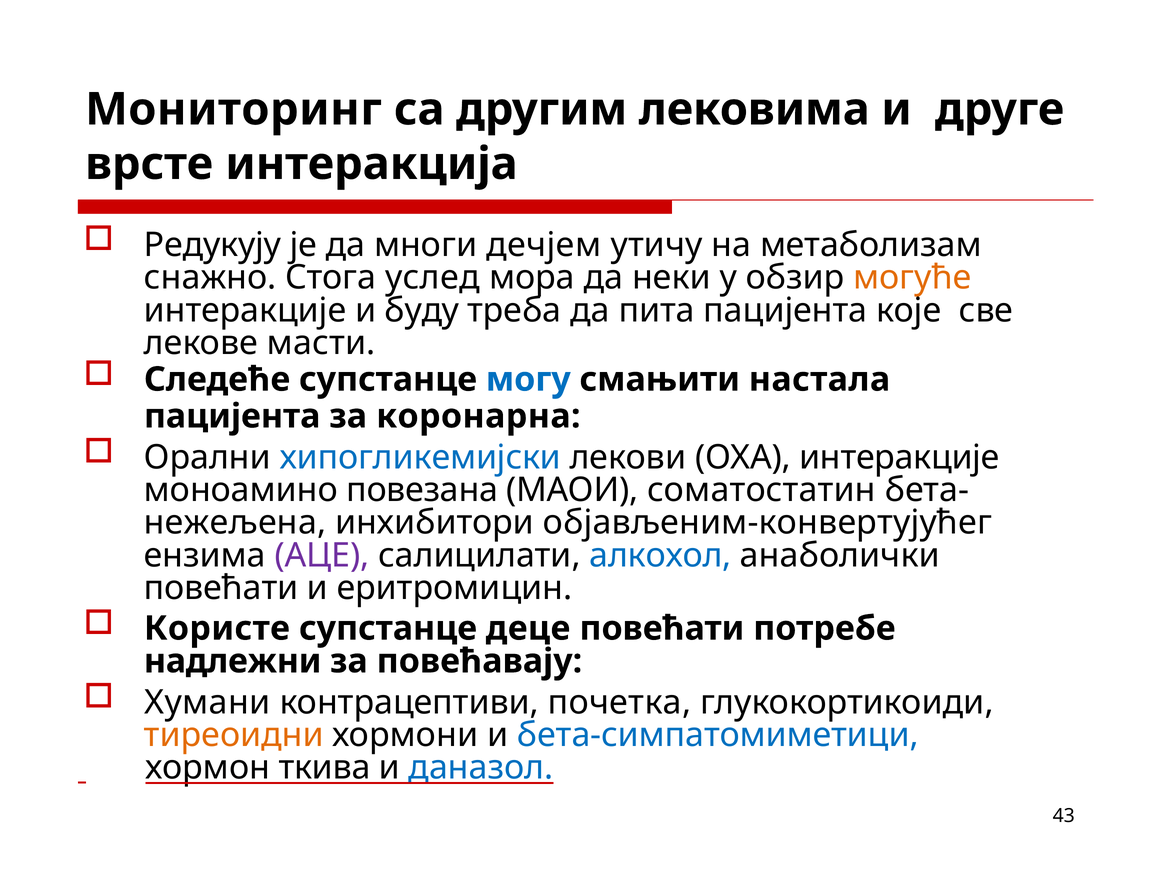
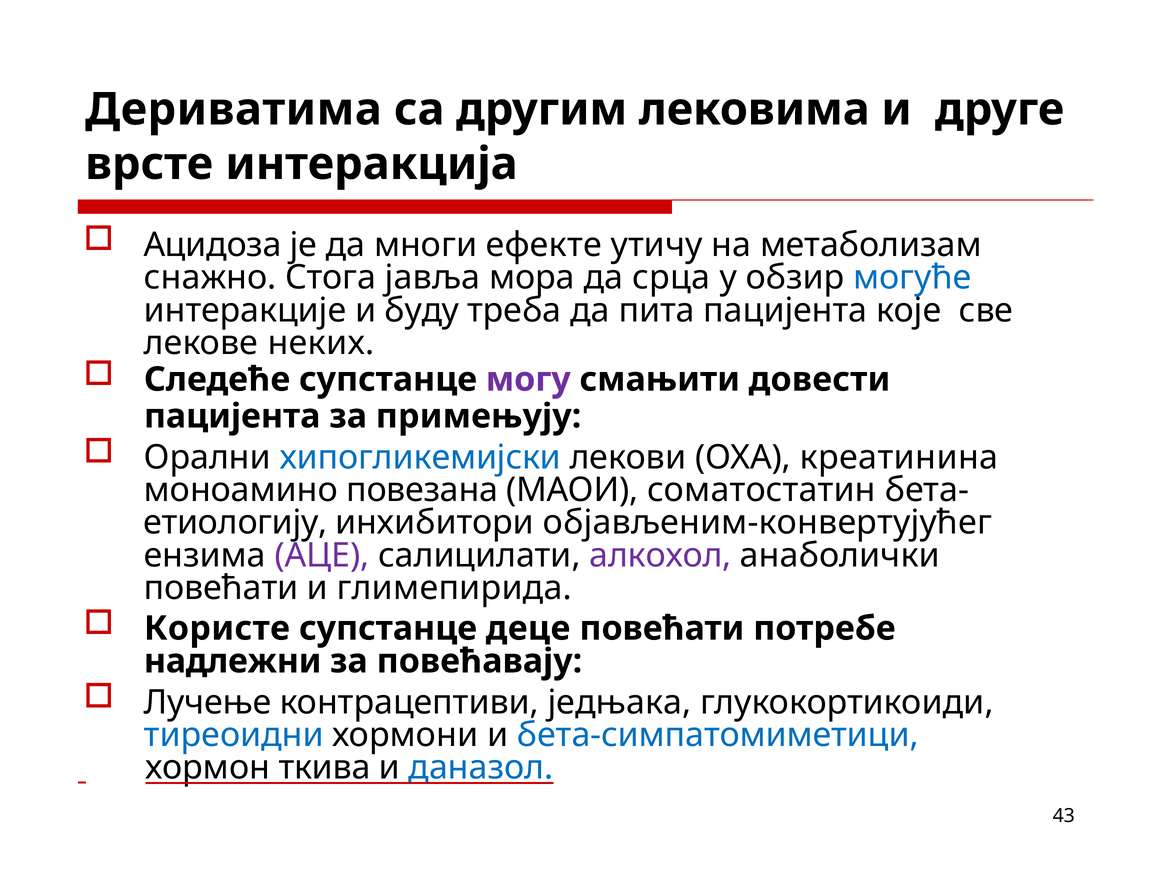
Мониторинг: Мониторинг -> Дериватима
Редукују: Редукују -> Ацидоза
дечјем: дечјем -> ефекте
услед: услед -> јавља
неки: неки -> срца
могуће colour: orange -> blue
масти: масти -> неких
могу colour: blue -> purple
настала: настала -> довести
коронарна: коронарна -> примењују
ОХА интеракције: интеракције -> креатинина
нежељена: нежељена -> етиологију
алкохол colour: blue -> purple
еритромицин: еритромицин -> глимепирида
Хумани: Хумани -> Лучење
почетка: почетка -> једњака
тиреоидни colour: orange -> blue
